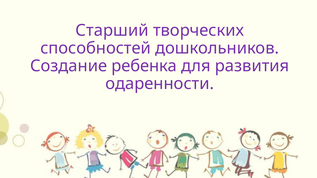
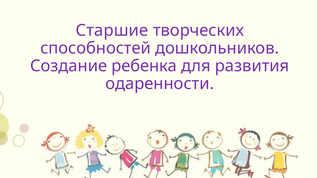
Старший: Старший -> Старшие
